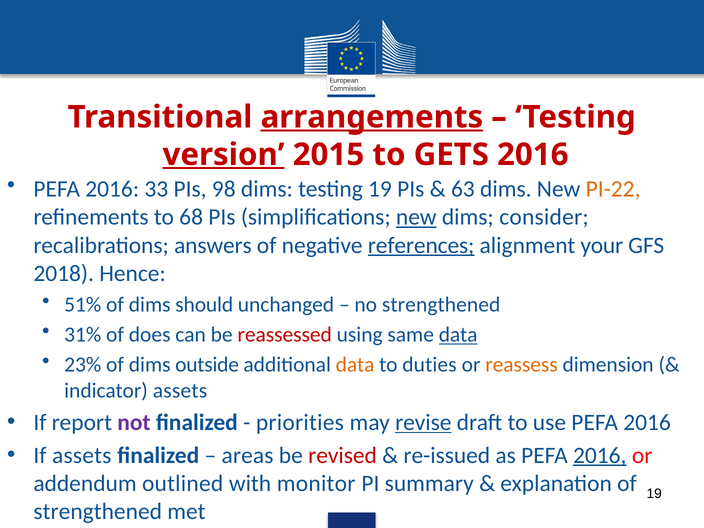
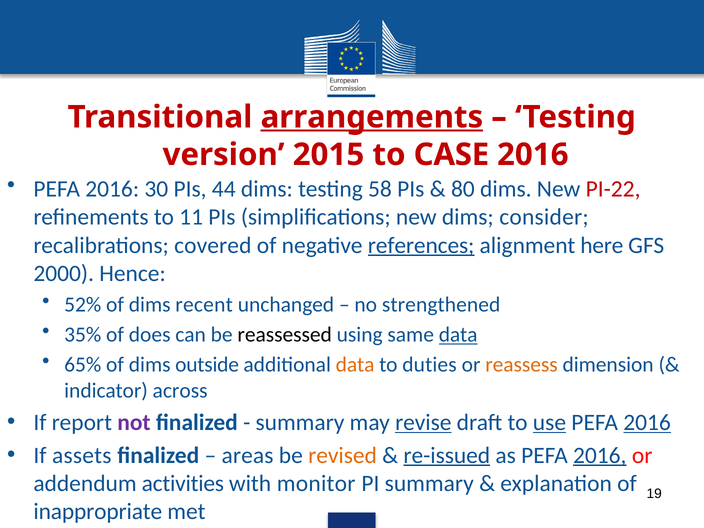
version underline: present -> none
GETS: GETS -> CASE
33: 33 -> 30
98: 98 -> 44
testing 19: 19 -> 58
63: 63 -> 80
PI-22 colour: orange -> red
68: 68 -> 11
new at (416, 217) underline: present -> none
answers: answers -> covered
your: your -> here
2018: 2018 -> 2000
51%: 51% -> 52%
should: should -> recent
31%: 31% -> 35%
reassessed colour: red -> black
23%: 23% -> 65%
indicator assets: assets -> across
priorities at (300, 422): priorities -> summary
use underline: none -> present
2016 at (647, 422) underline: none -> present
revised colour: red -> orange
re-issued underline: none -> present
outlined: outlined -> activities
strengthened at (98, 512): strengthened -> inappropriate
